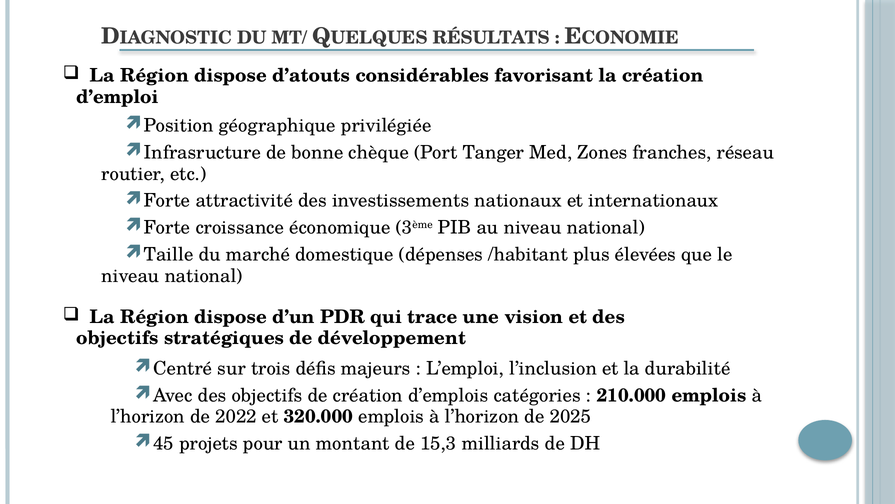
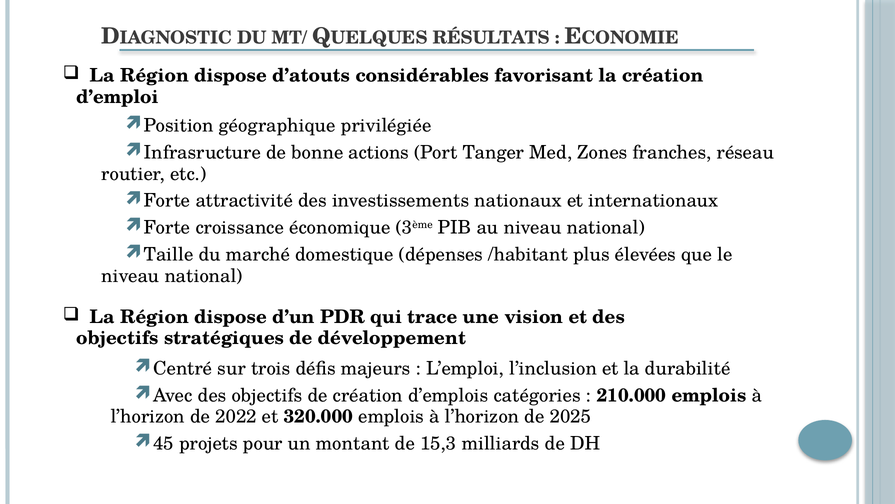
chèque: chèque -> actions
